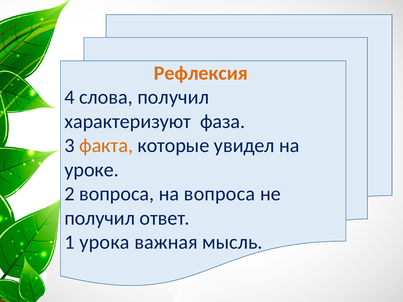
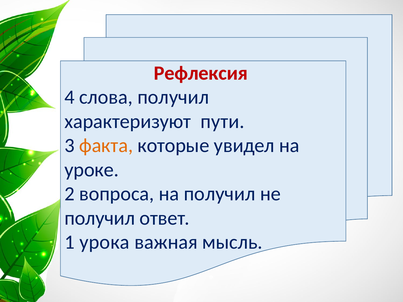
Рефлексия colour: orange -> red
фаза: фаза -> пути
на вопроса: вопроса -> получил
